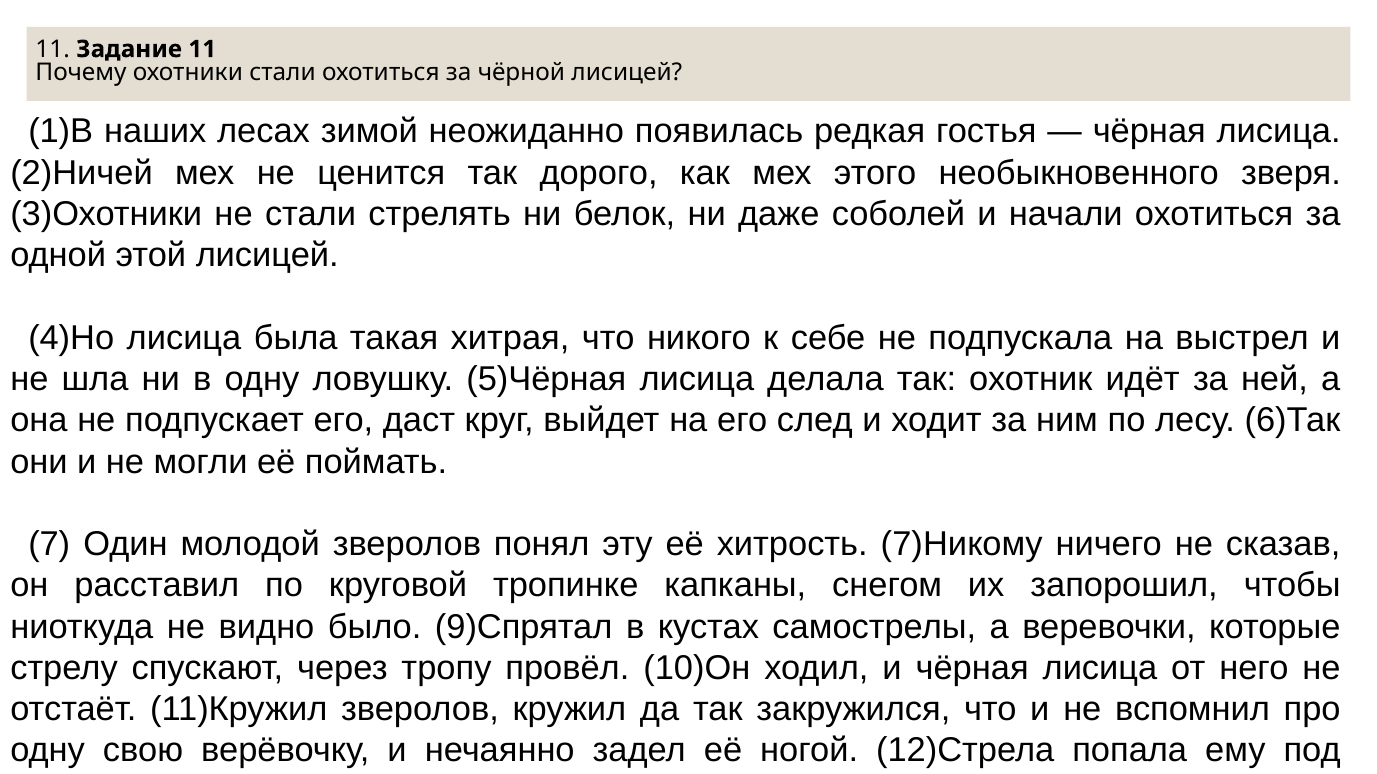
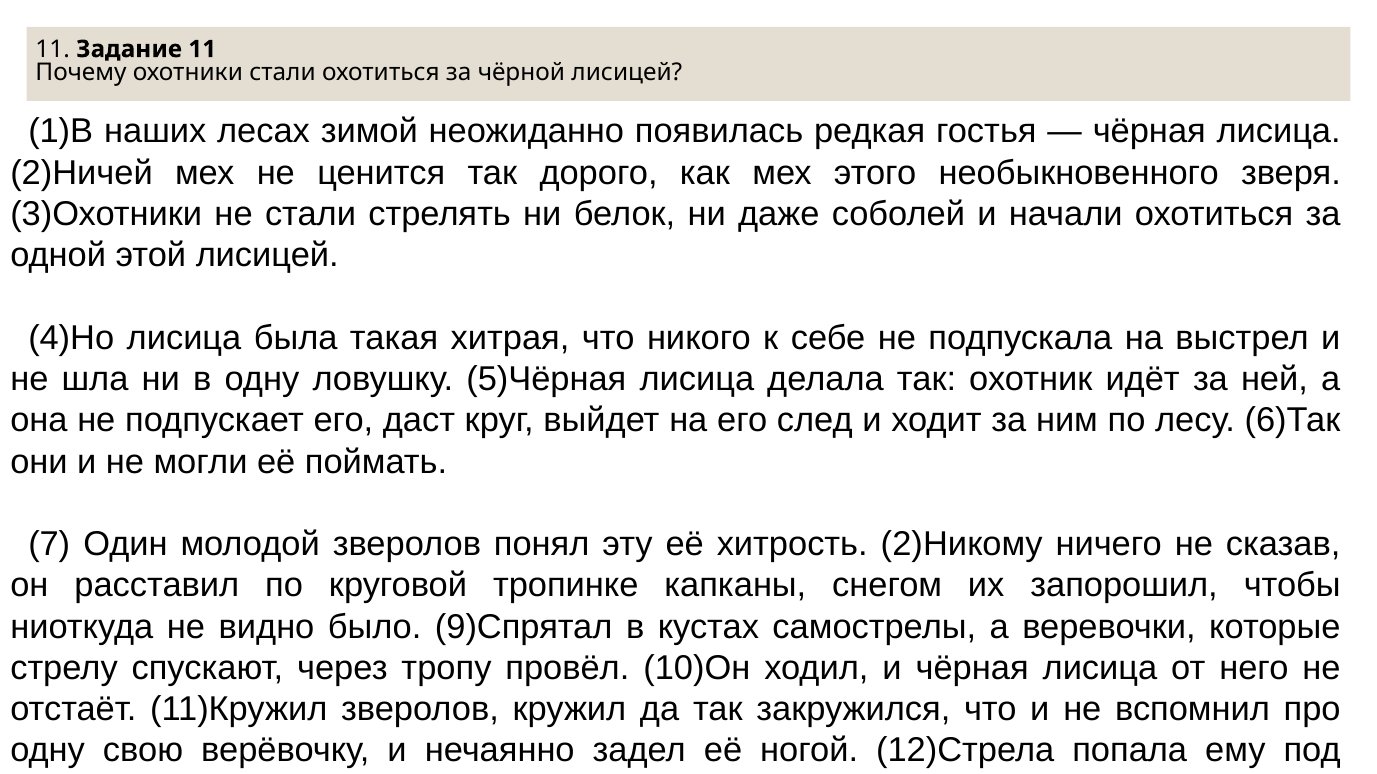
7)Никому: 7)Никому -> 2)Никому
